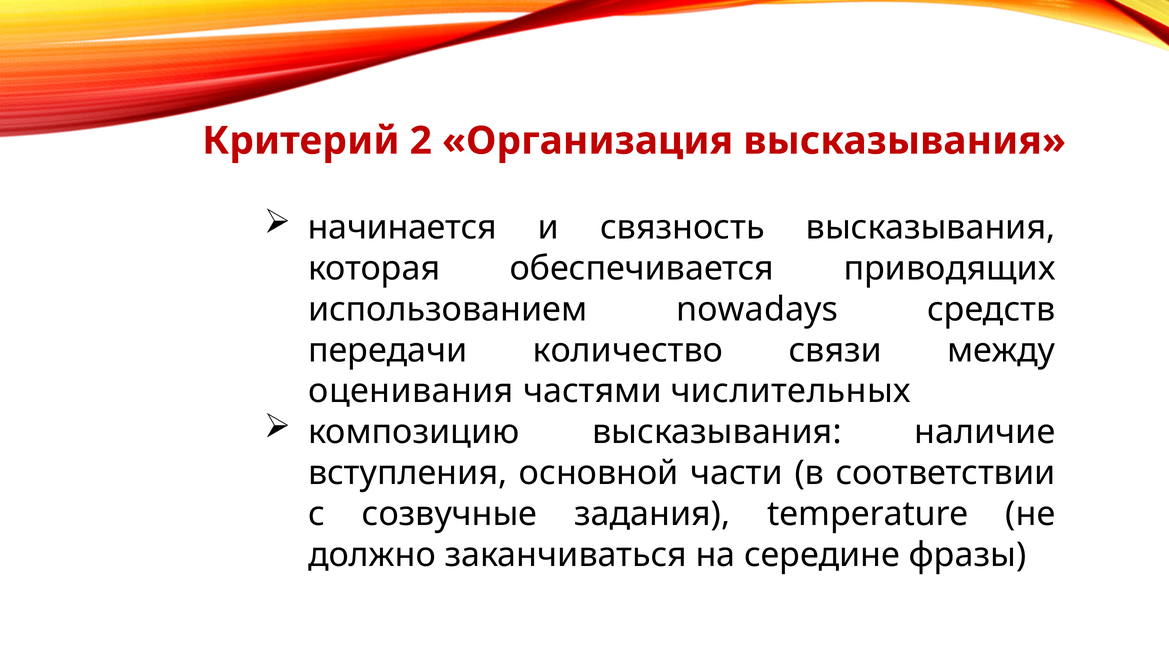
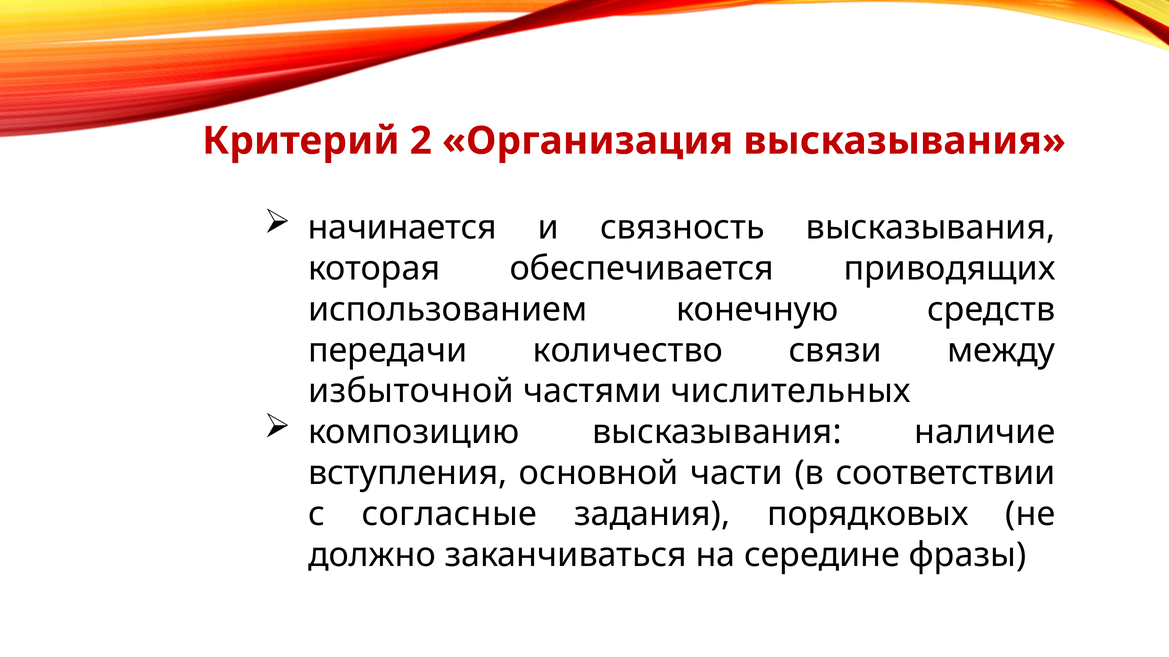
nowadays: nowadays -> конечную
оценивания: оценивания -> избыточной
созвучные: созвучные -> согласные
temperature: temperature -> порядковых
